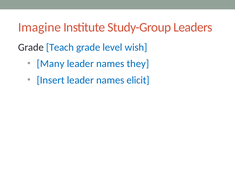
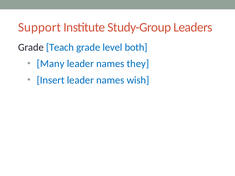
Imagine: Imagine -> Support
wish: wish -> both
elicit: elicit -> wish
